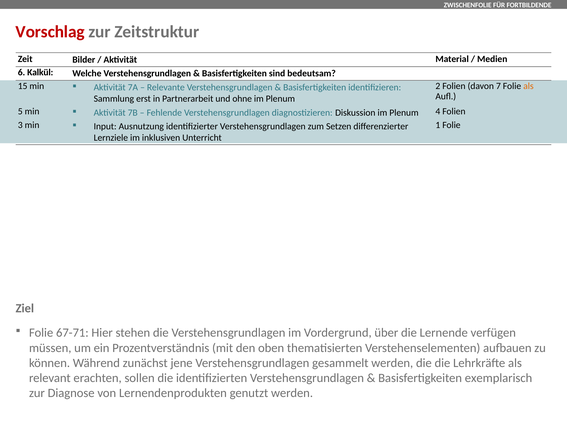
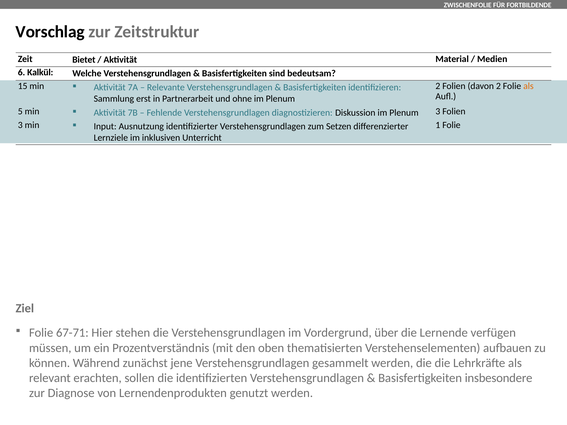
Vorschlag colour: red -> black
Bilder: Bilder -> Bietet
davon 7: 7 -> 2
Plenum 4: 4 -> 3
exemplarisch: exemplarisch -> insbesondere
